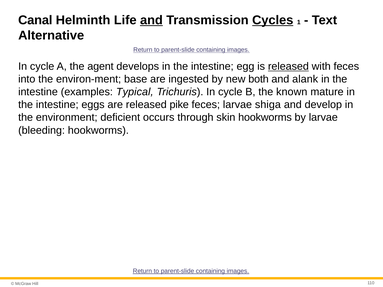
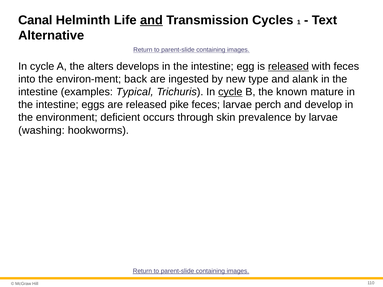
Cycles underline: present -> none
agent: agent -> alters
base: base -> back
both: both -> type
cycle at (230, 92) underline: none -> present
shiga: shiga -> perch
skin hookworms: hookworms -> prevalence
bleeding: bleeding -> washing
